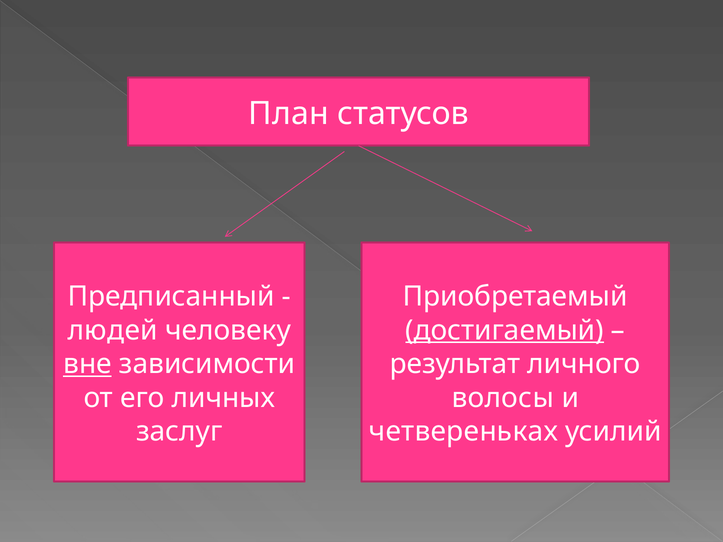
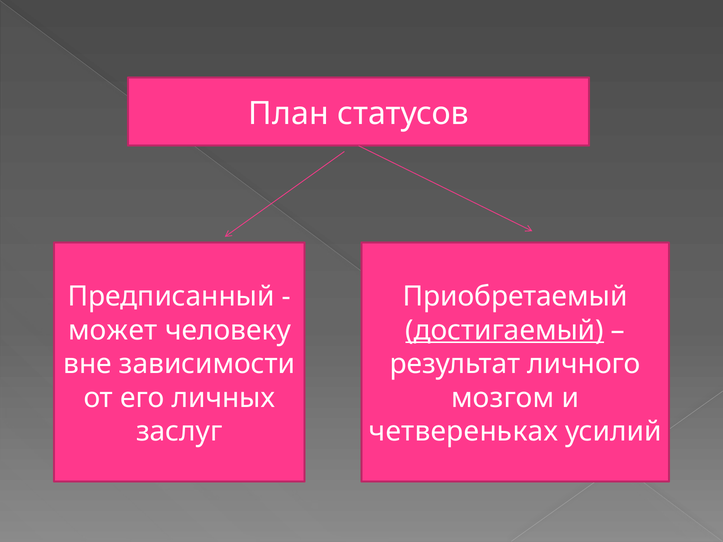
людей: людей -> может
вне underline: present -> none
волосы: волосы -> мозгом
